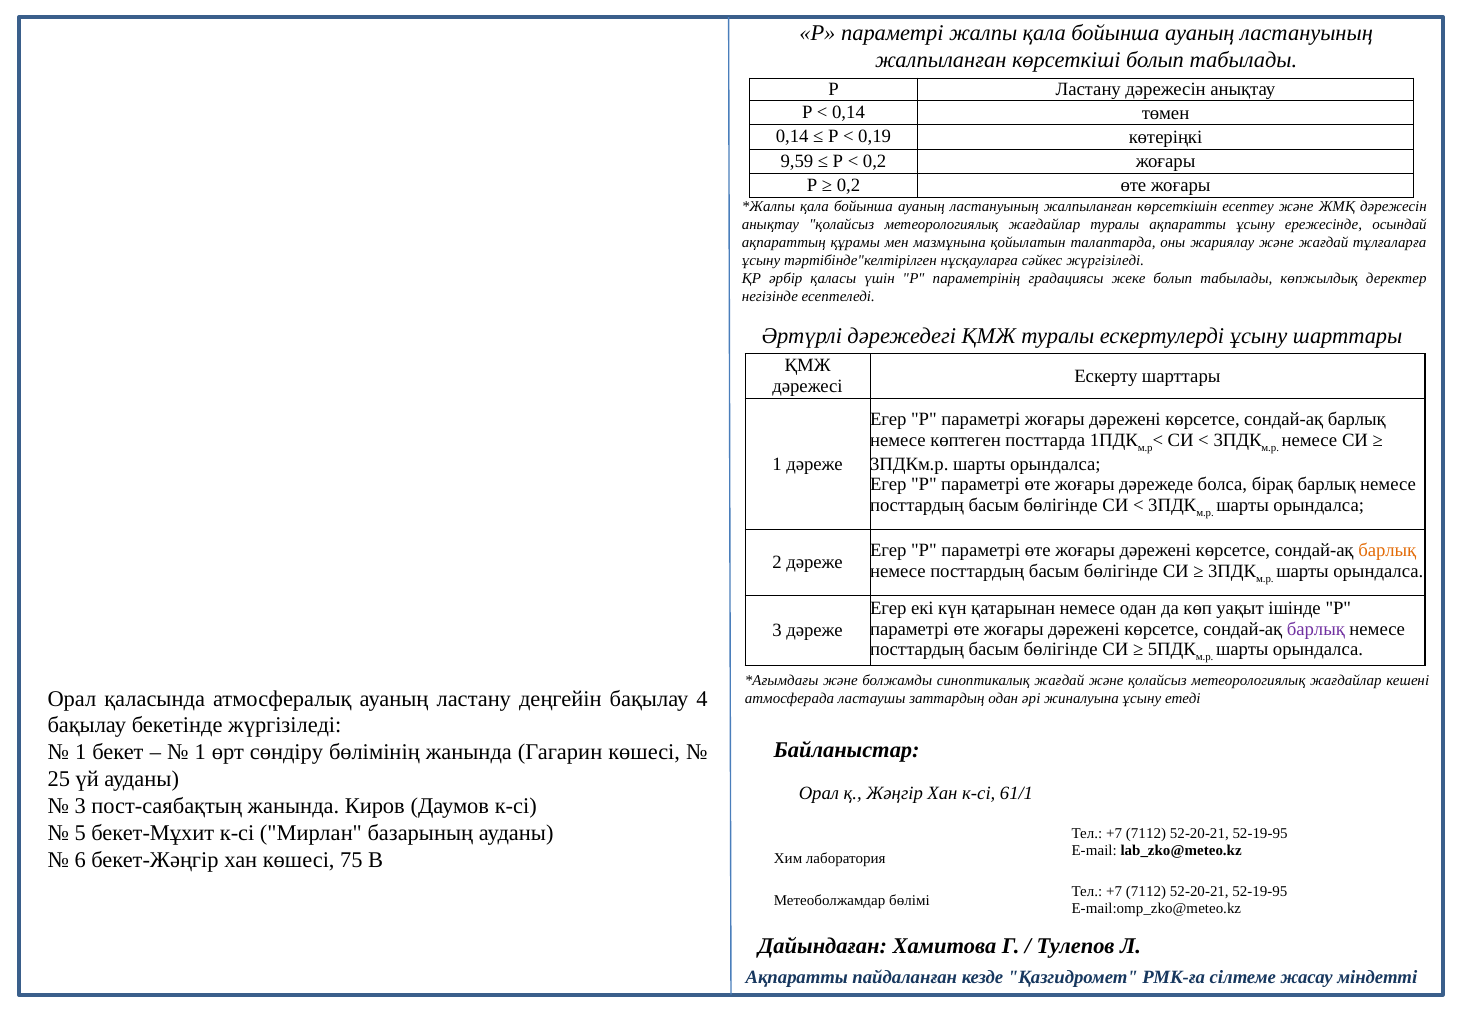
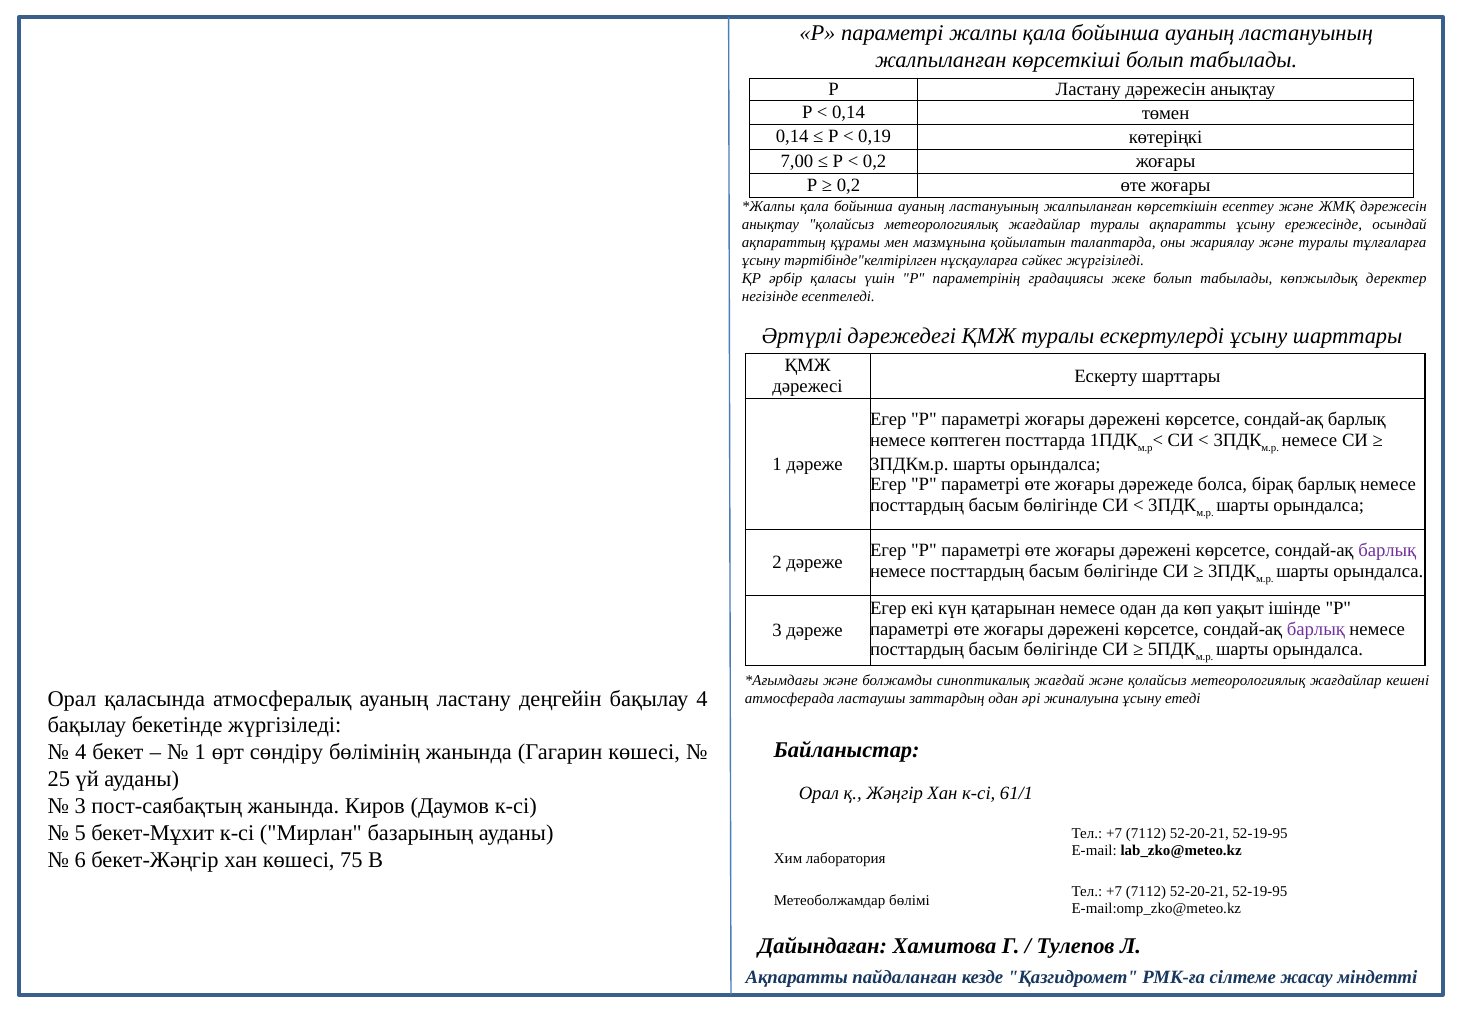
9,59: 9,59 -> 7,00
және жағдай: жағдай -> туралы
барлық at (1387, 551) colour: orange -> purple
1 at (81, 753): 1 -> 4
